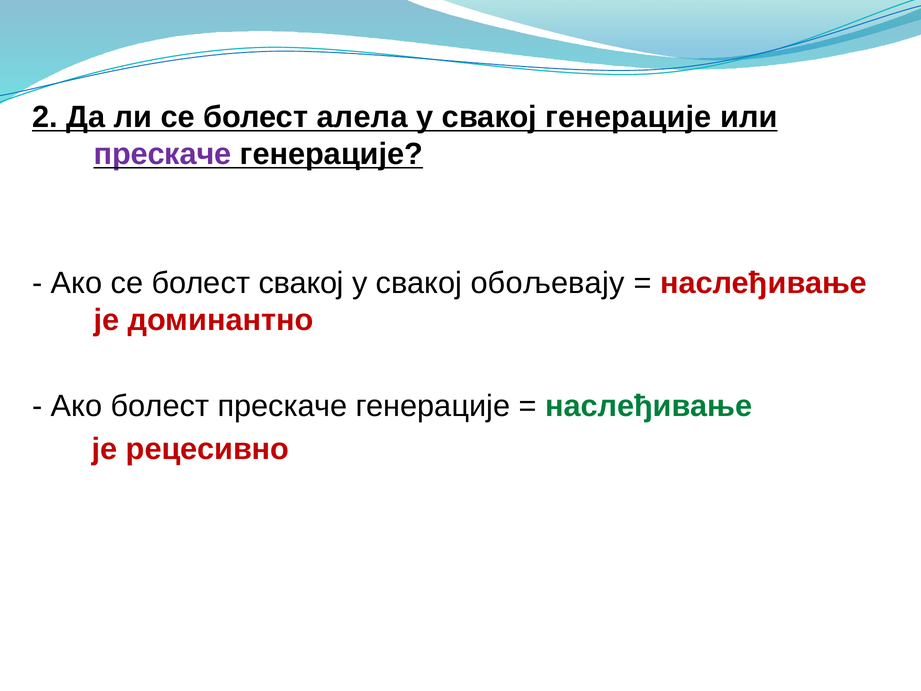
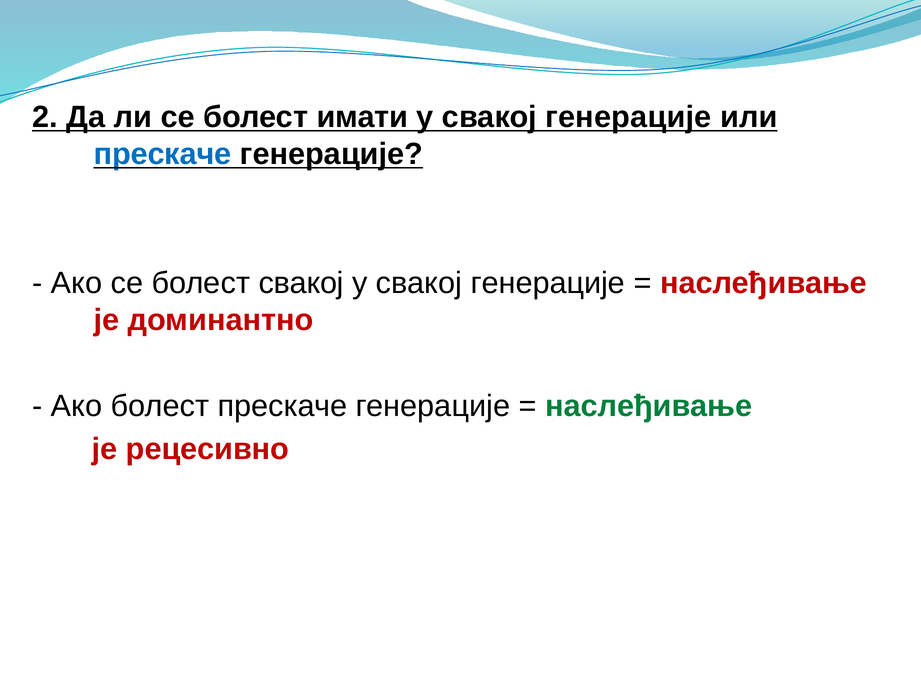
алела: алела -> имати
прескаче at (163, 154) colour: purple -> blue
обољевају at (548, 283): обољевају -> генерације
